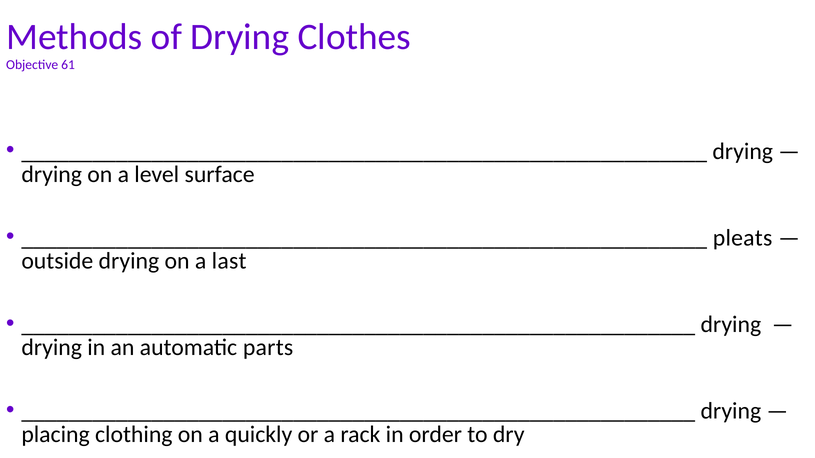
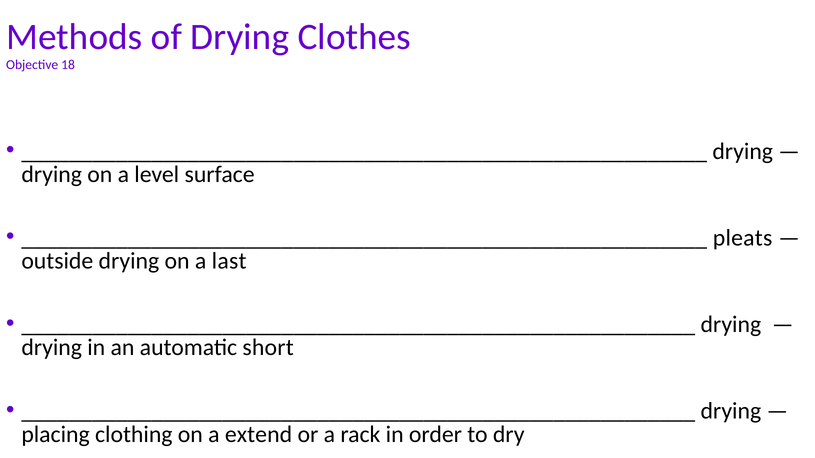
61: 61 -> 18
parts: parts -> short
quickly: quickly -> extend
